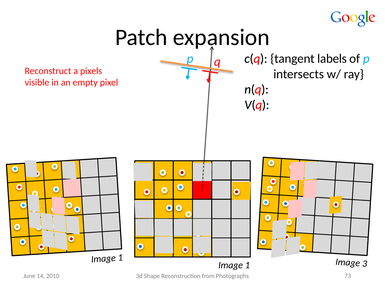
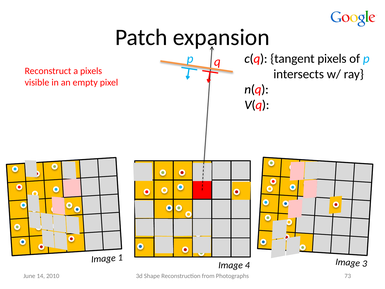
tangent labels: labels -> pixels
1 at (247, 265): 1 -> 4
